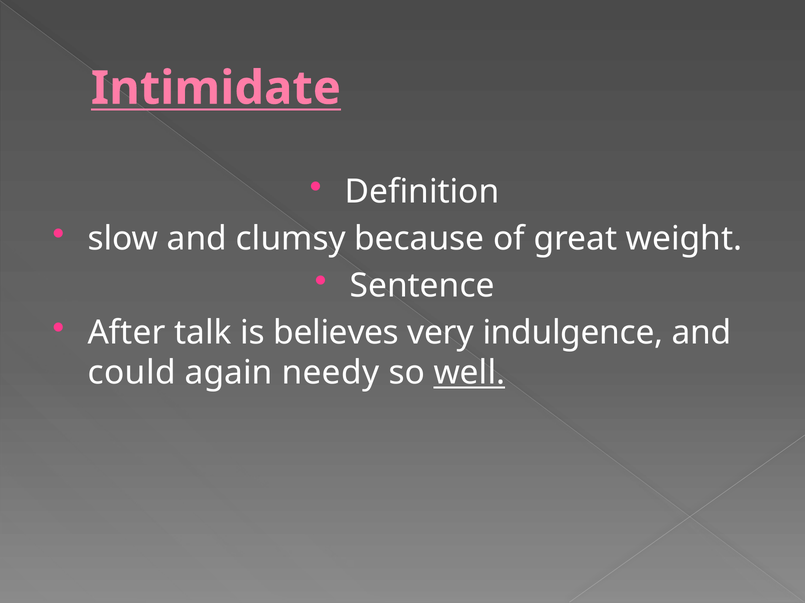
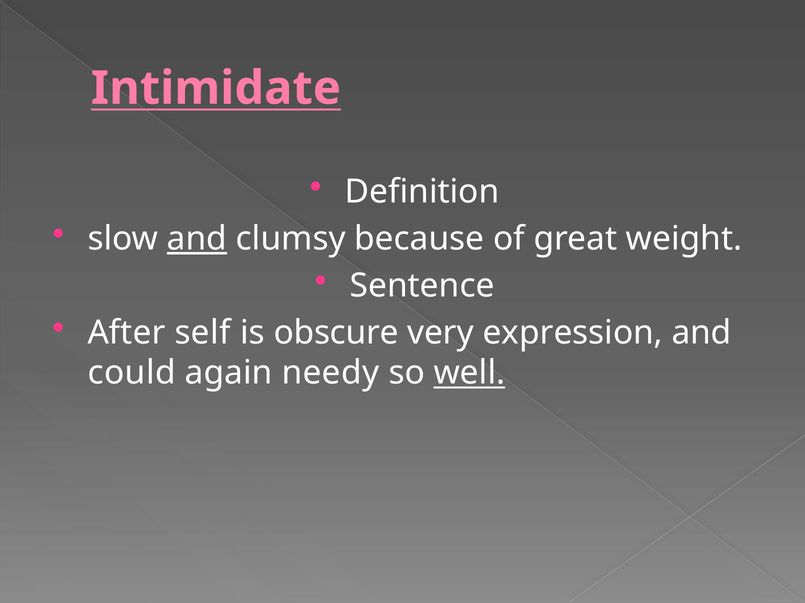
and at (197, 239) underline: none -> present
talk: talk -> self
believes: believes -> obscure
indulgence: indulgence -> expression
